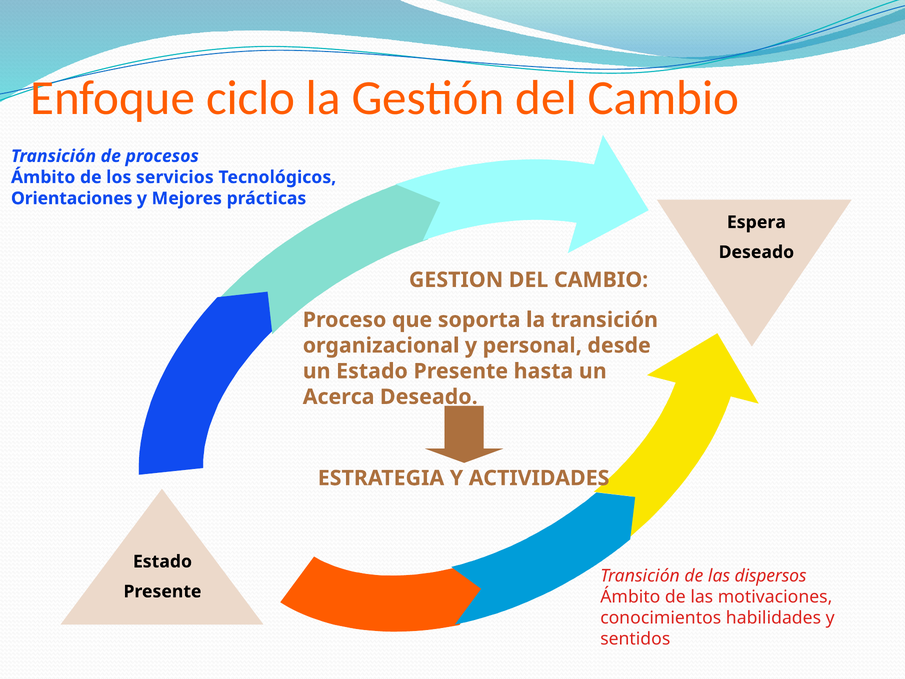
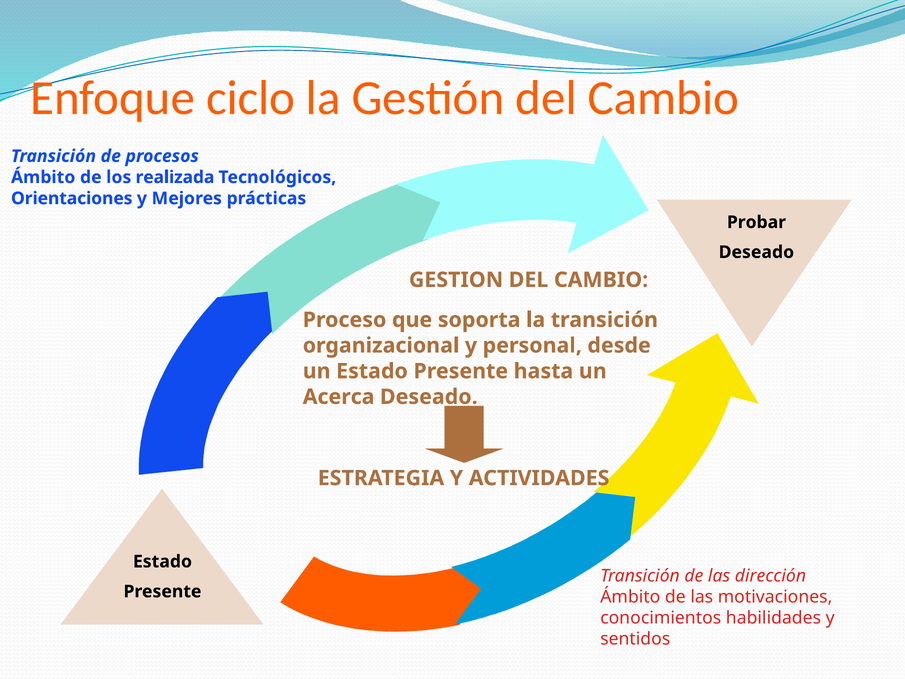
servicios: servicios -> realizada
Espera: Espera -> Probar
dispersos: dispersos -> dirección
